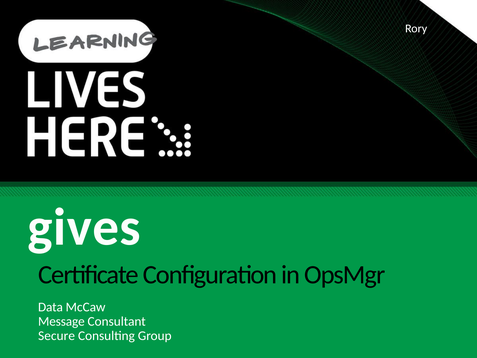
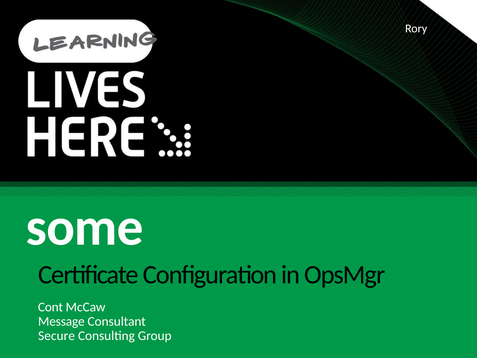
gives: gives -> some
Data: Data -> Cont
